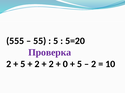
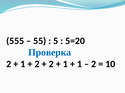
Проверка colour: purple -> blue
5 at (23, 64): 5 -> 1
0 at (65, 64): 0 -> 1
5 at (79, 64): 5 -> 1
